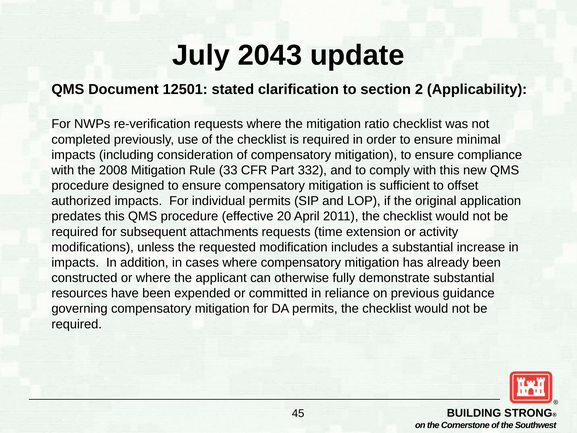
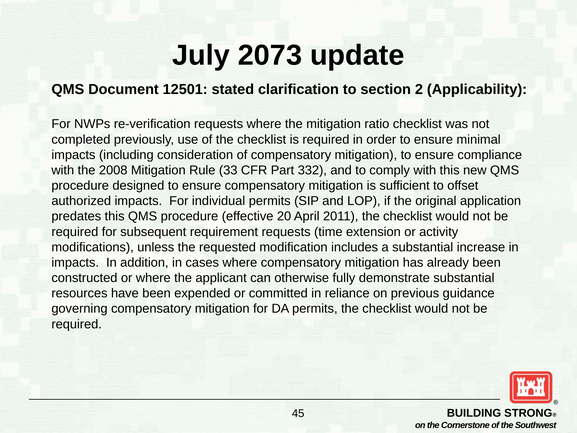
2043: 2043 -> 2073
attachments: attachments -> requirement
